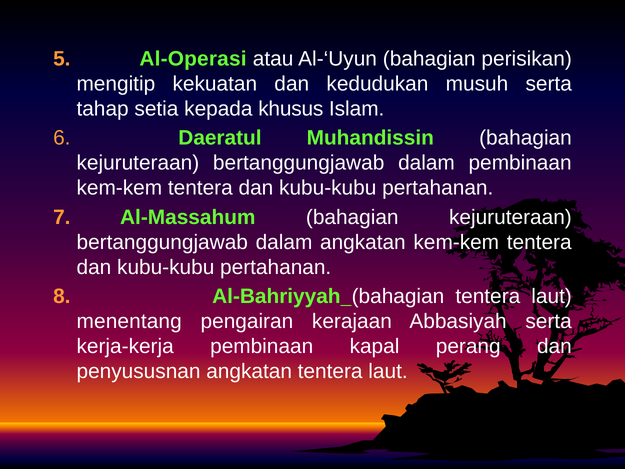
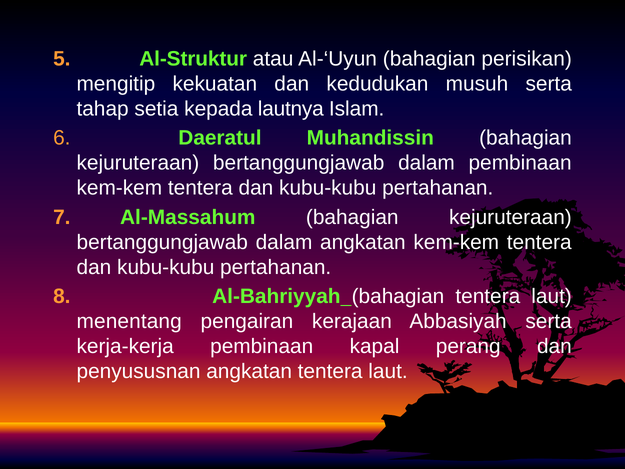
Al-Operasi: Al-Operasi -> Al-Struktur
khusus: khusus -> lautnya
